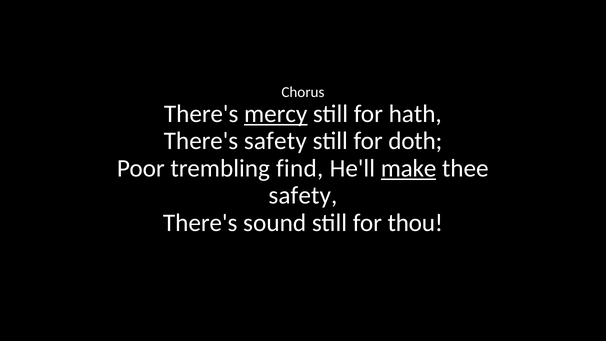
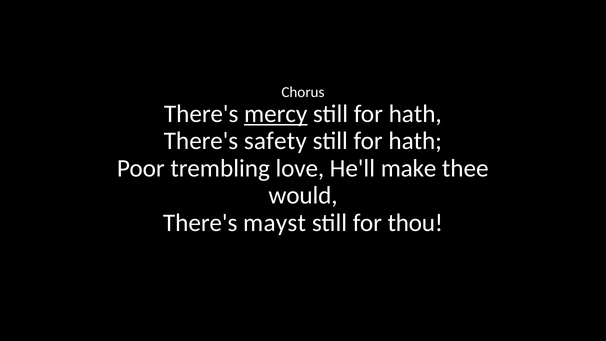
doth at (415, 141): doth -> hath
find: find -> love
make underline: present -> none
safety at (303, 196): safety -> would
sound: sound -> mayst
